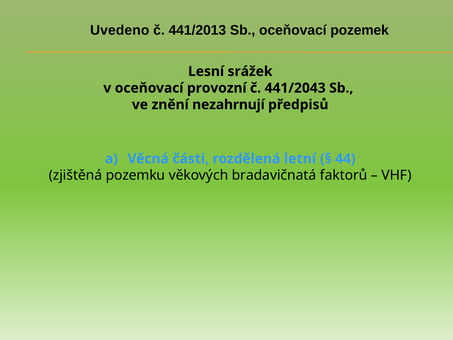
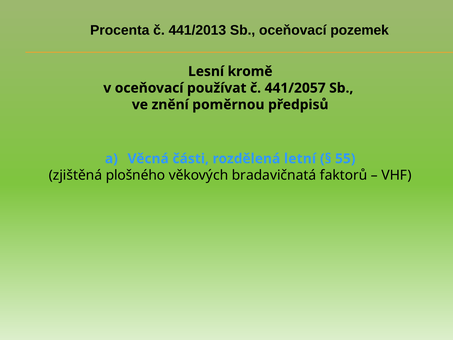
Uvedeno: Uvedeno -> Procenta
srážek: srážek -> kromě
provozní: provozní -> používat
441/2043: 441/2043 -> 441/2057
nezahrnují: nezahrnují -> poměrnou
44: 44 -> 55
pozemku: pozemku -> plošného
